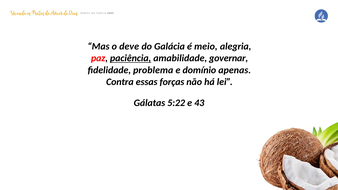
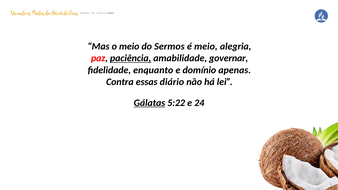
o deve: deve -> meio
Galácia: Galácia -> Sermos
problema: problema -> enquanto
forças: forças -> diário
Gálatas underline: none -> present
43: 43 -> 24
